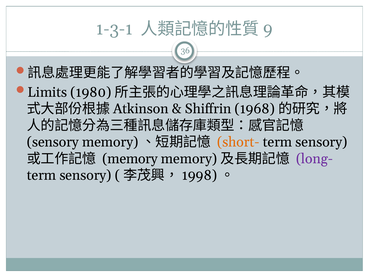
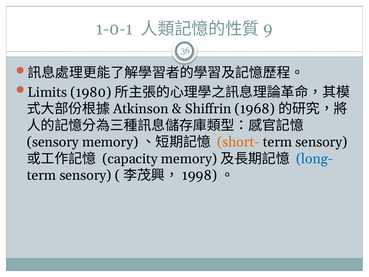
1-3-1: 1-3-1 -> 1-0-1
memory at (130, 159): memory -> capacity
long- colour: purple -> blue
